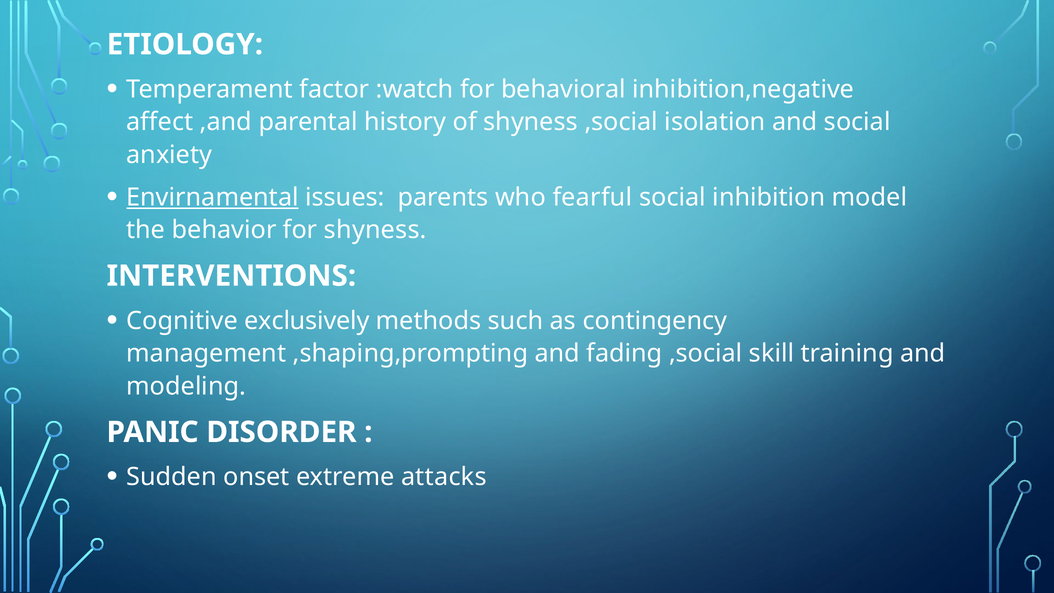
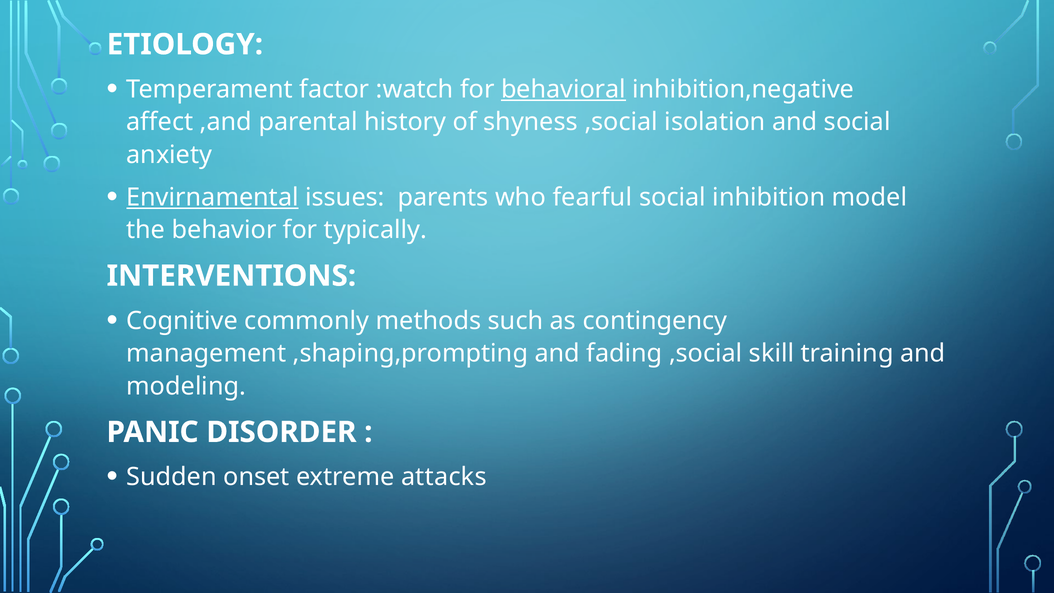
behavioral underline: none -> present
for shyness: shyness -> typically
exclusively: exclusively -> commonly
